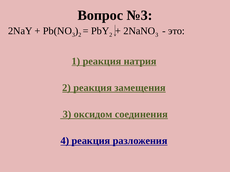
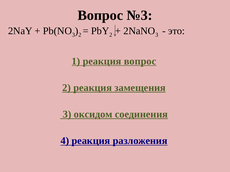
реакция натрия: натрия -> вопрос
